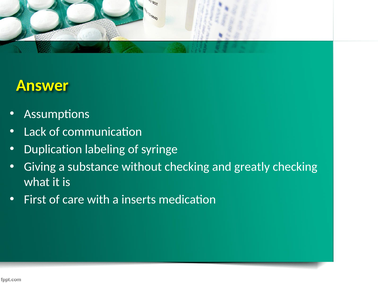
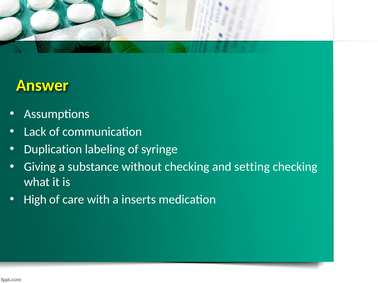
greatly: greatly -> setting
First: First -> High
